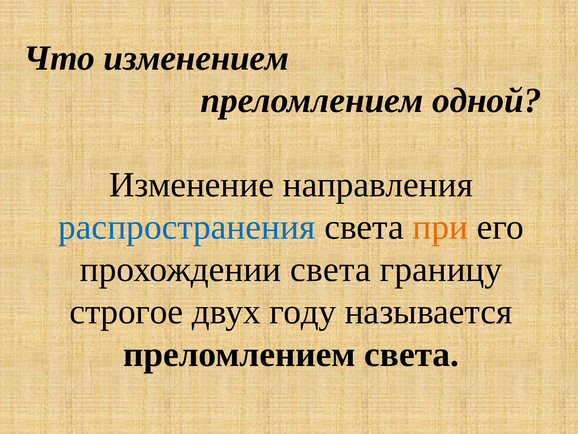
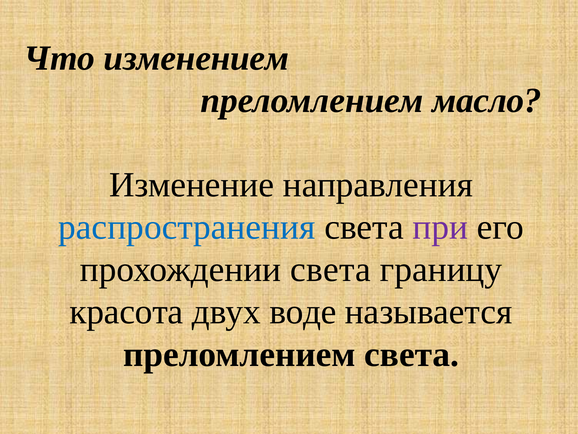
одной: одной -> масло
при colour: orange -> purple
строгое: строгое -> красота
году: году -> воде
